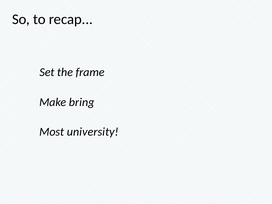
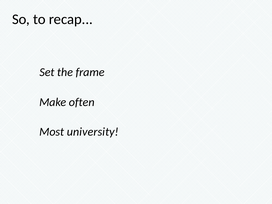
bring: bring -> often
